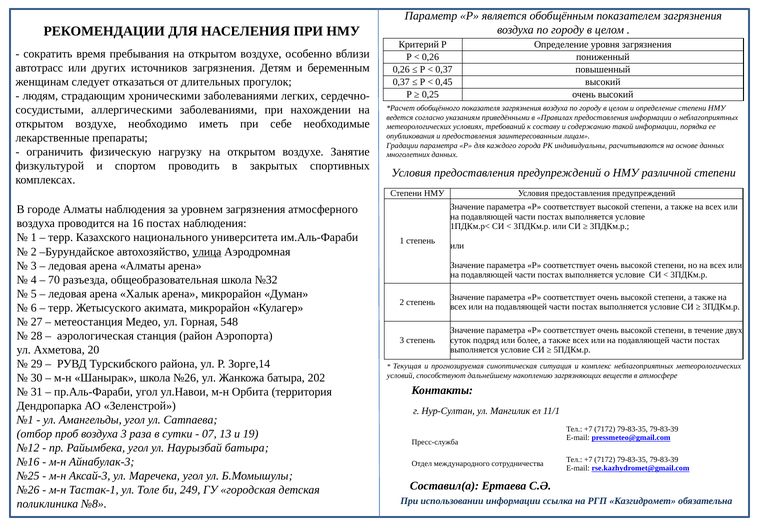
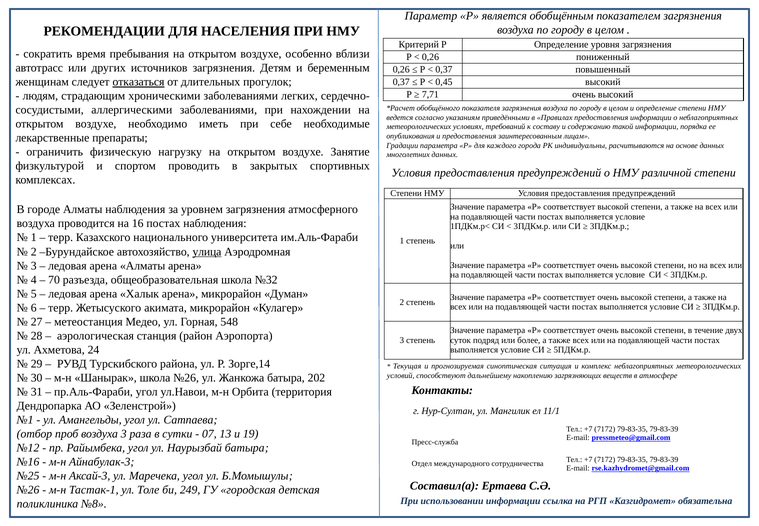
отказаться underline: none -> present
0,25: 0,25 -> 7,71
20: 20 -> 24
